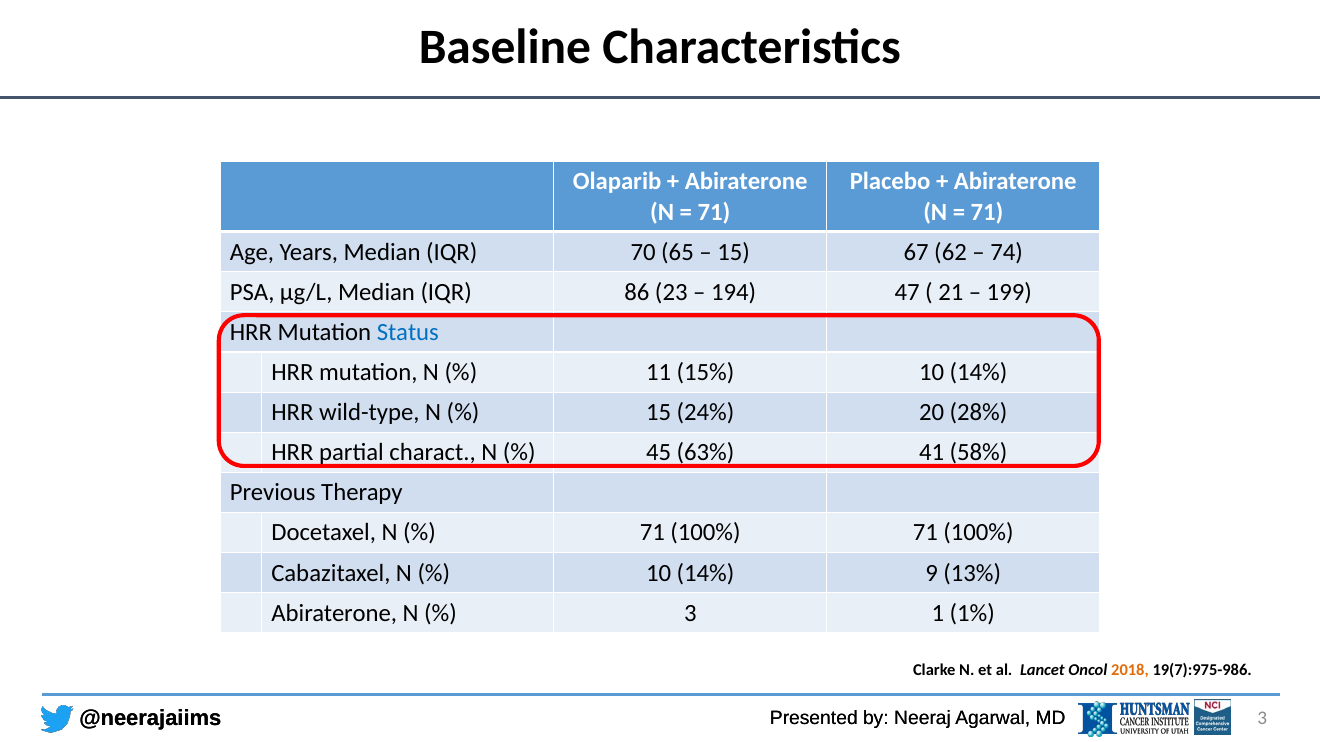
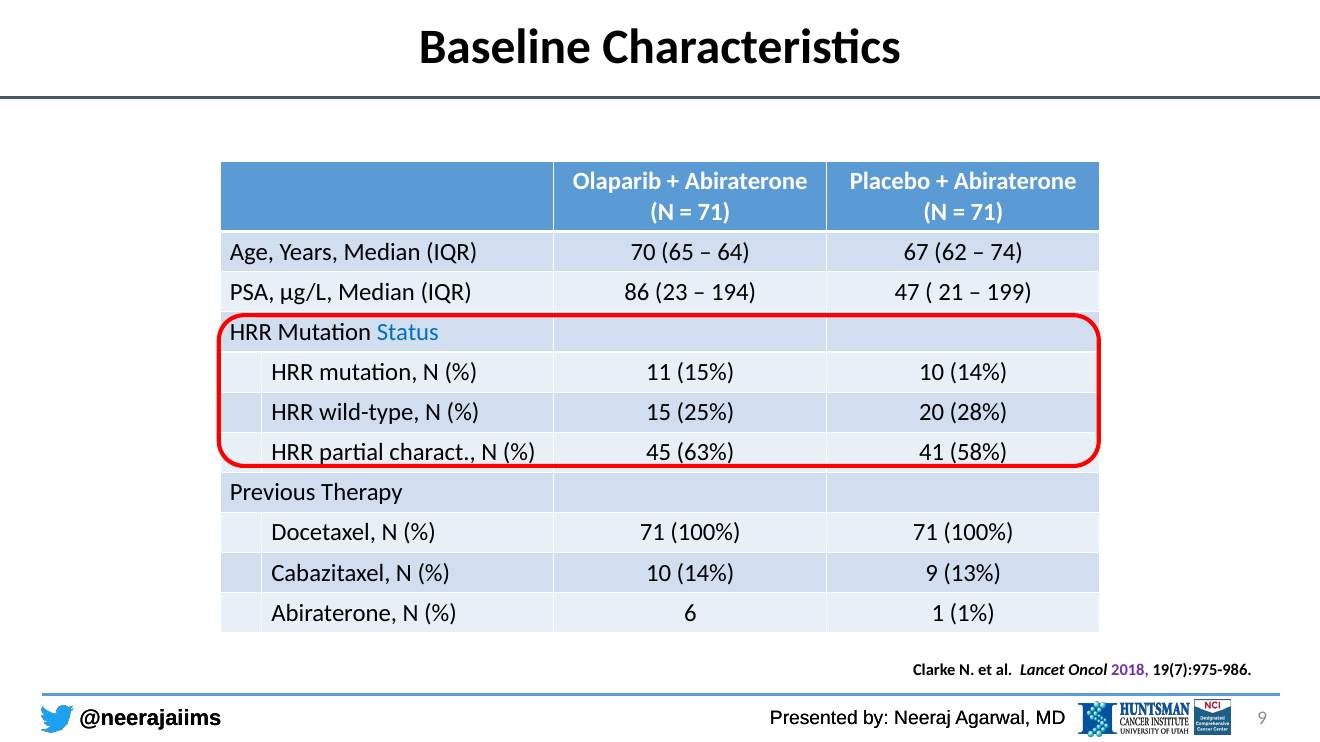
15 at (734, 252): 15 -> 64
24%: 24% -> 25%
3 at (690, 613): 3 -> 6
2018 colour: orange -> purple
3 at (1262, 719): 3 -> 9
